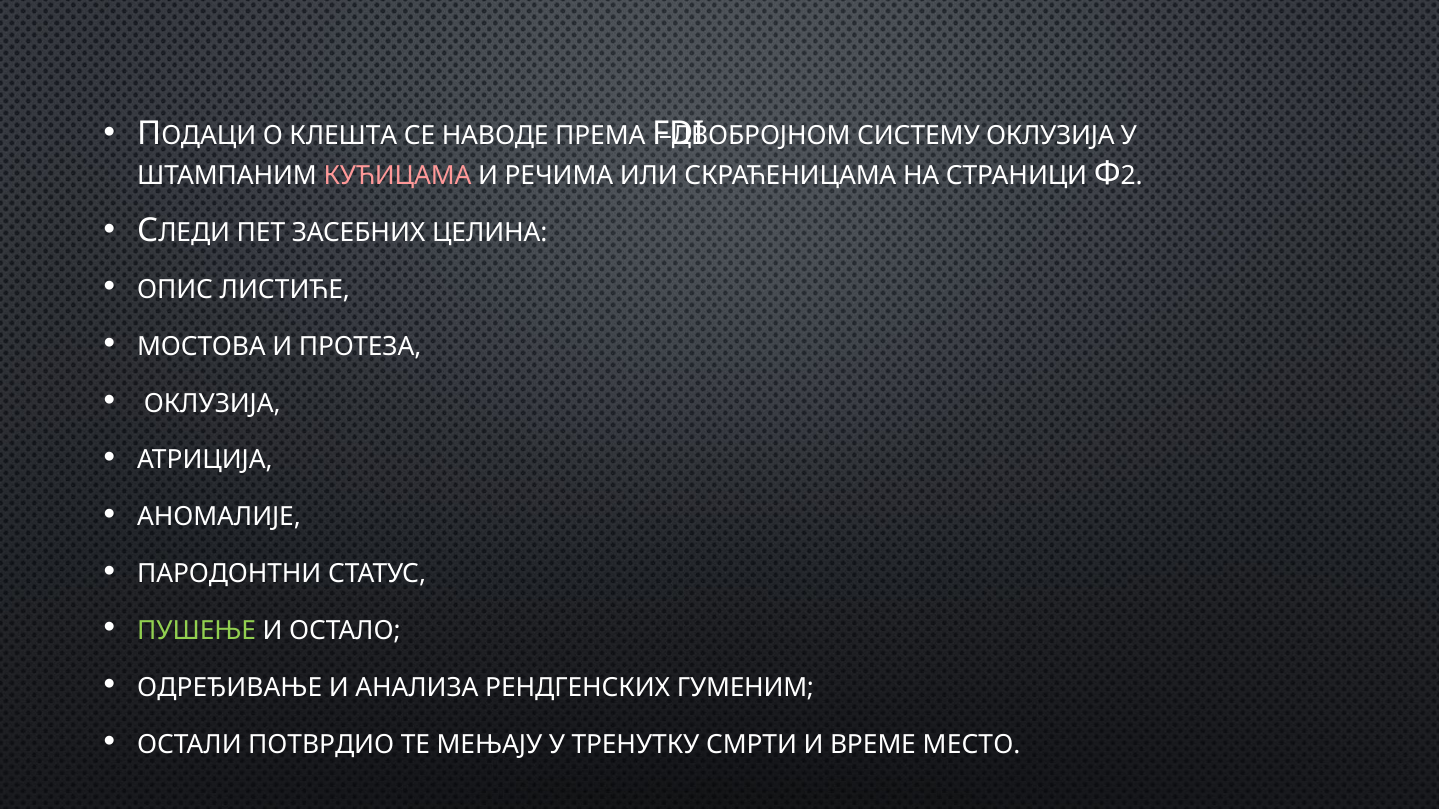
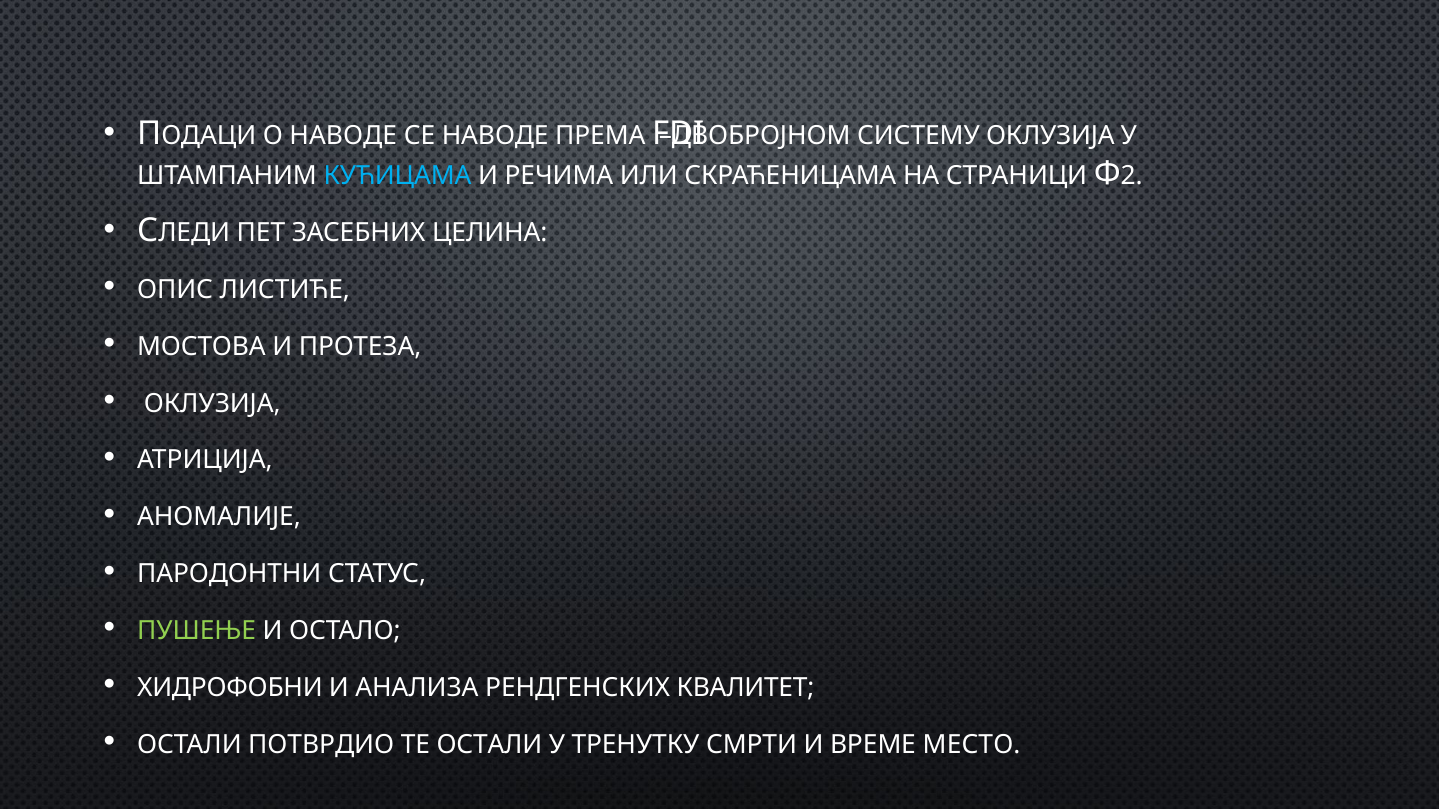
О КЛЕШТА: КЛЕШТА -> НАВОДЕ
КУЋИЦАМА colour: pink -> light blue
ОДРЕЂИВАЊЕ: ОДРЕЂИВАЊЕ -> ХИДРОФОБНИ
ГУМЕНИМ: ГУМЕНИМ -> КВАЛИТЕТ
ТЕ МЕЊАЈУ: МЕЊАЈУ -> ОСТАЛИ
